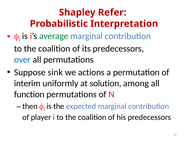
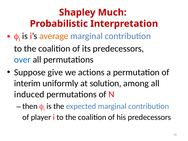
Refer: Refer -> Much
average colour: green -> orange
sink: sink -> give
function: function -> induced
